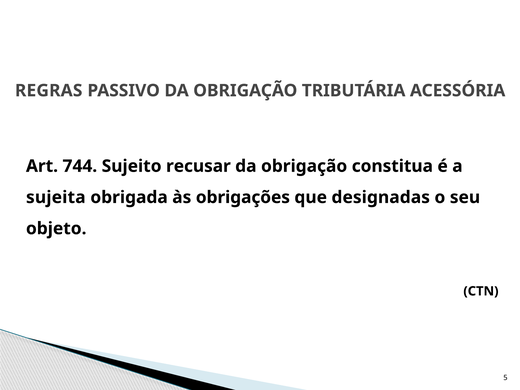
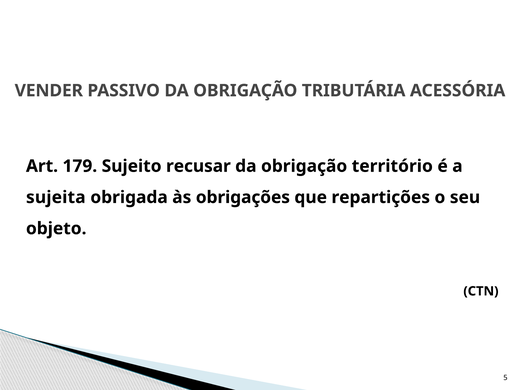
REGRAS: REGRAS -> VENDER
744: 744 -> 179
constitua: constitua -> território
designadas: designadas -> repartições
